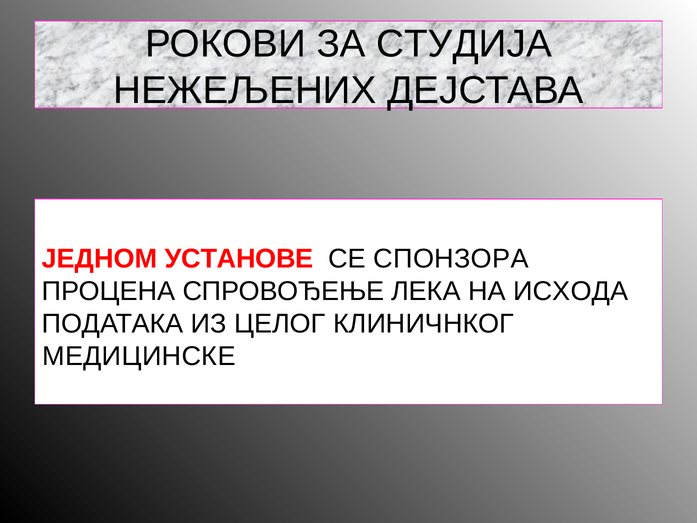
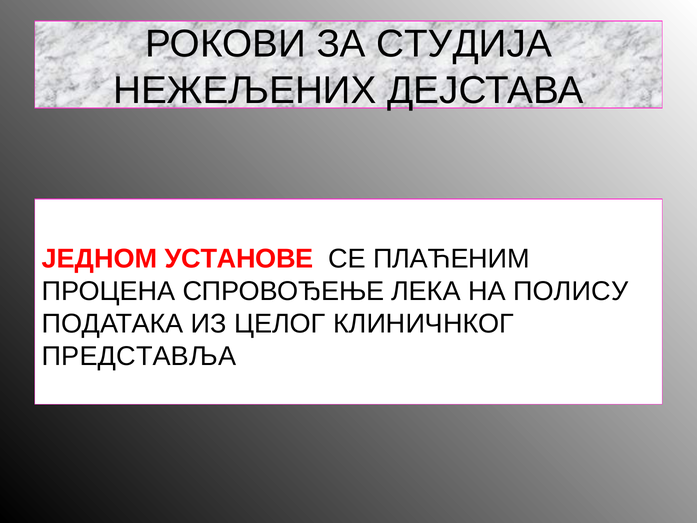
СПОНЗОРА: СПОНЗОРА -> ПЛАЋЕНИМ
ИСХОДА: ИСХОДА -> ПОЛИСУ
МЕДИЦИНСКЕ: МЕДИЦИНСКЕ -> ПРЕДСТАВЉА
